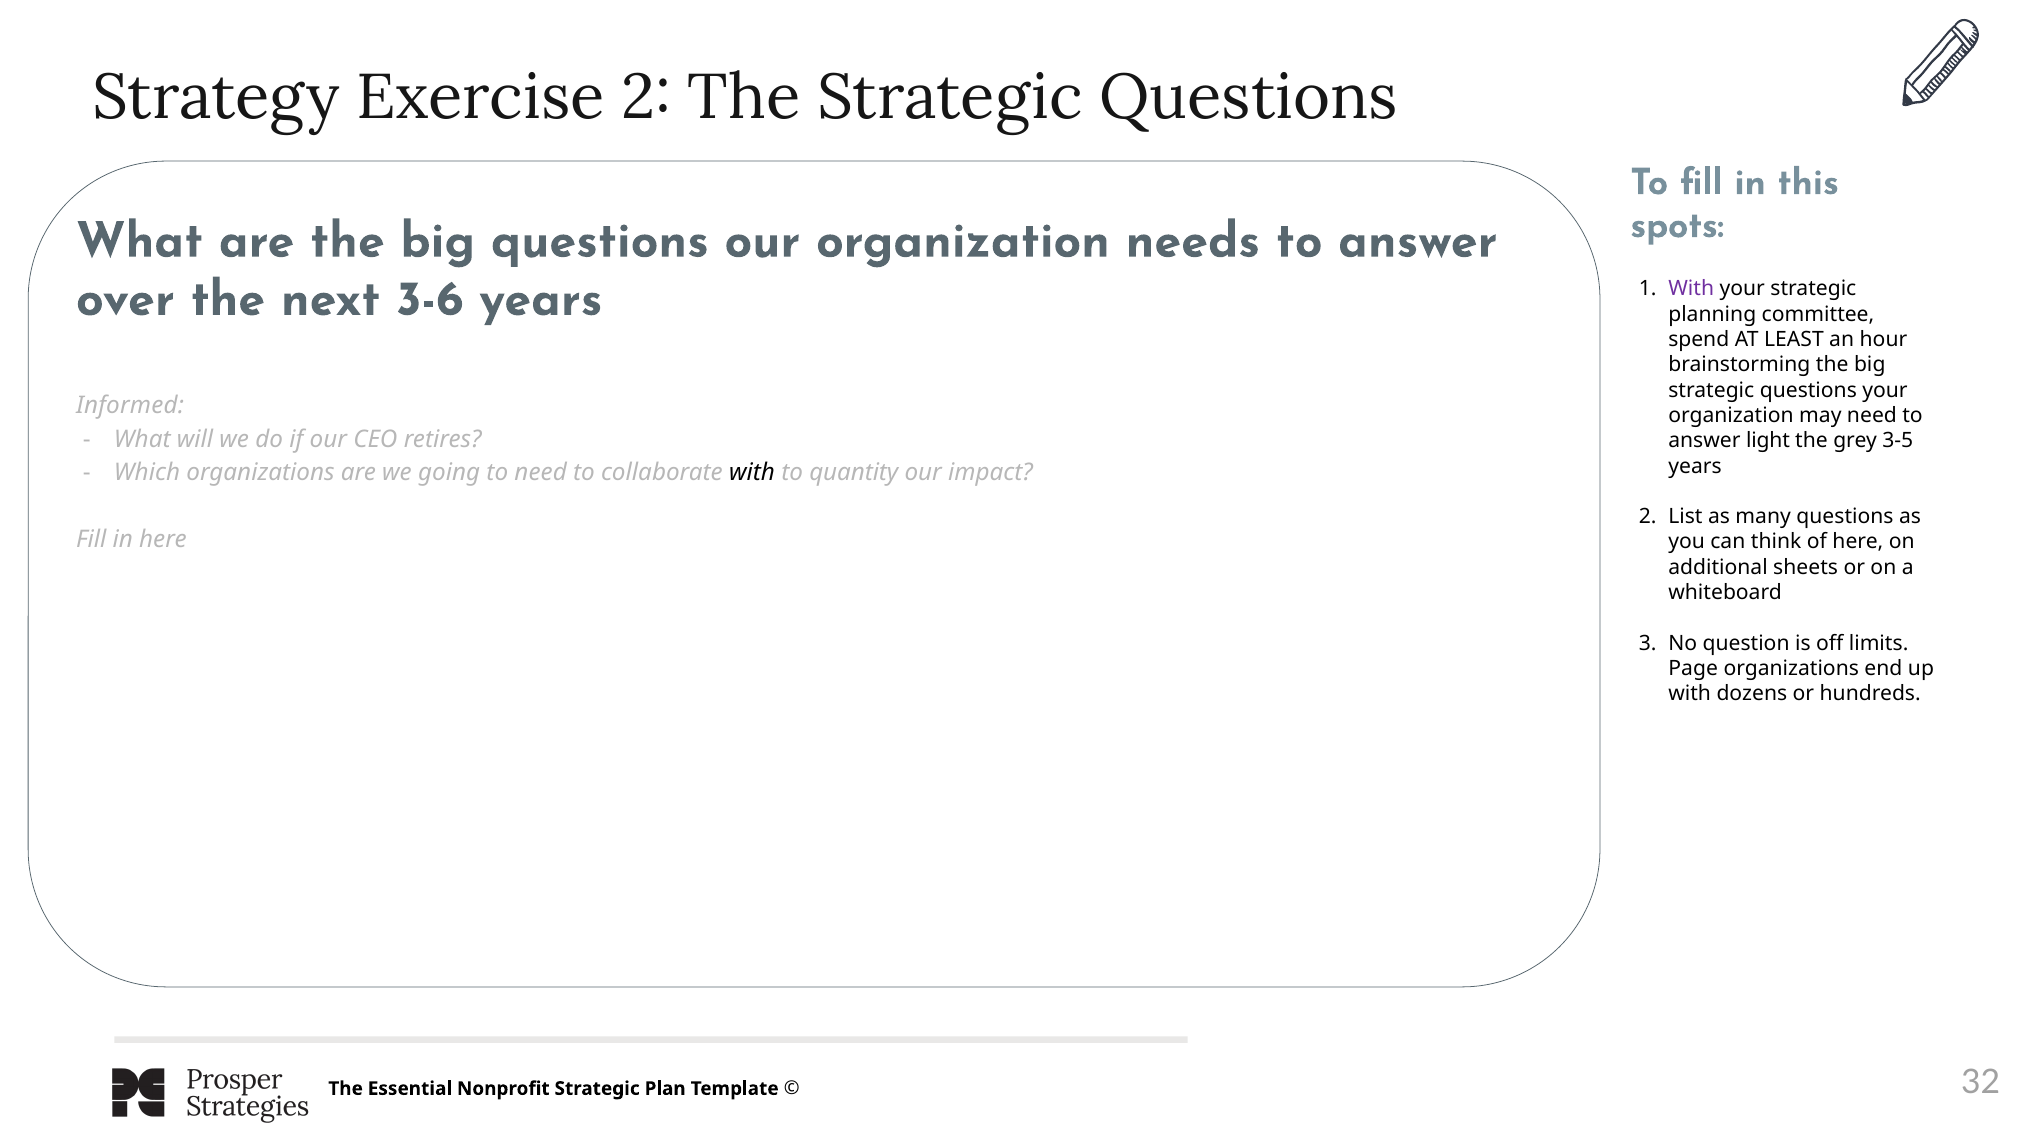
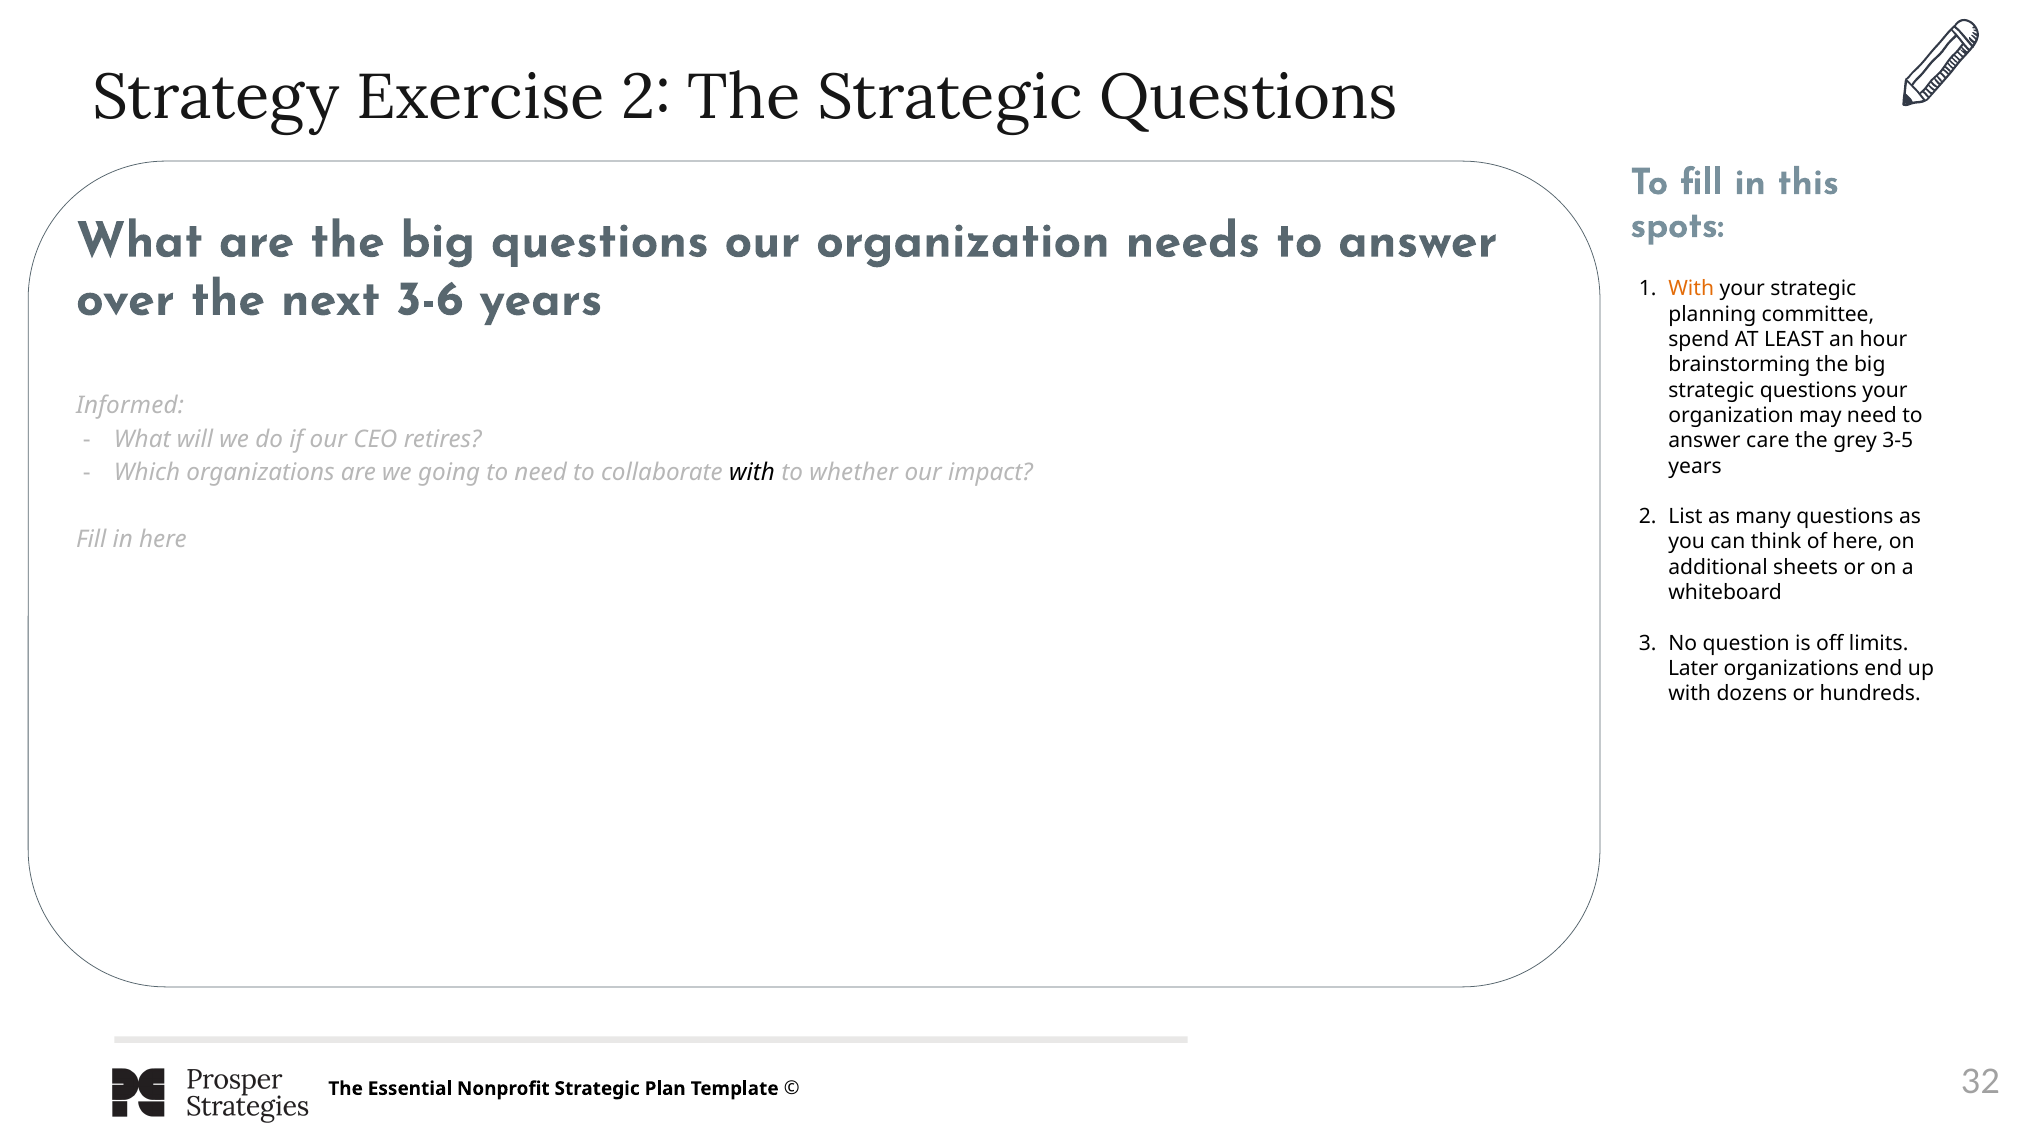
With at (1691, 289) colour: purple -> orange
light: light -> care
quantity: quantity -> whether
Page: Page -> Later
